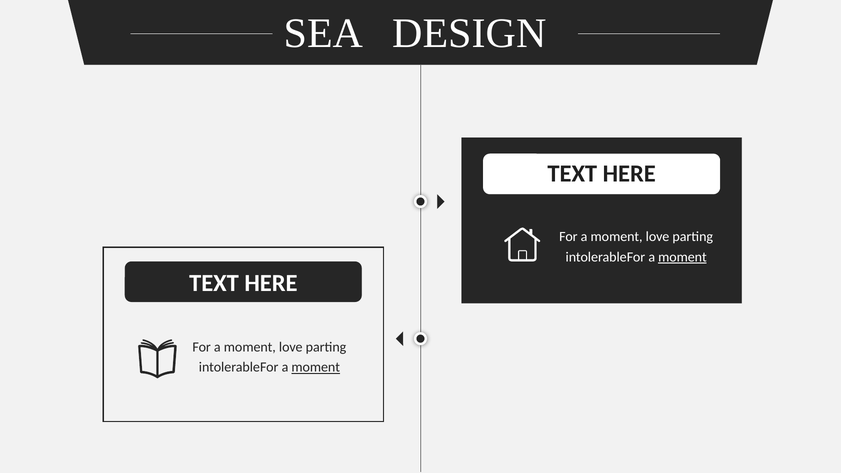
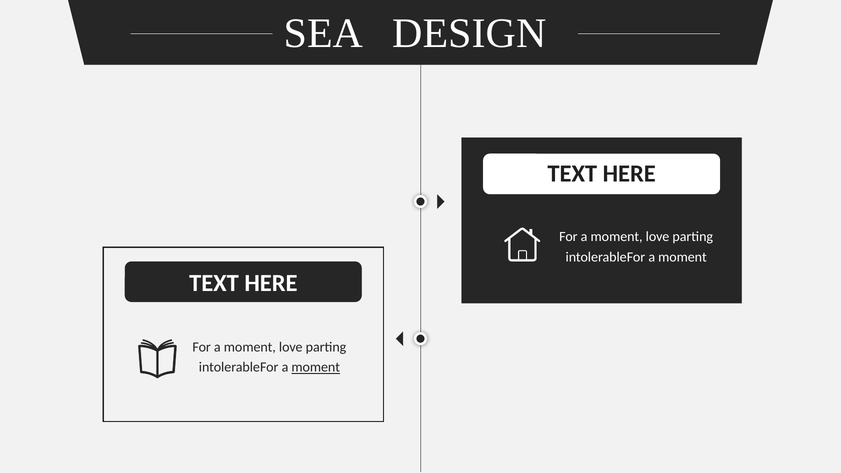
moment at (682, 257) underline: present -> none
